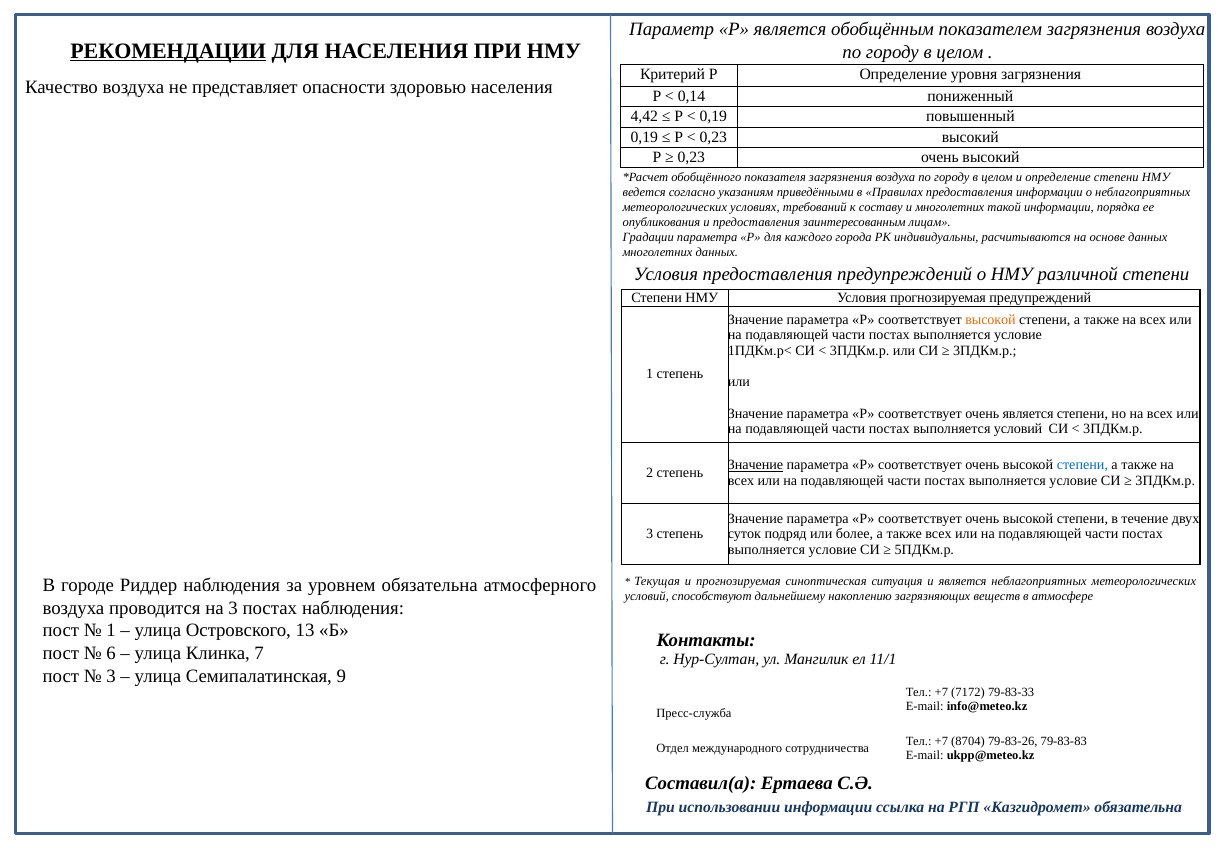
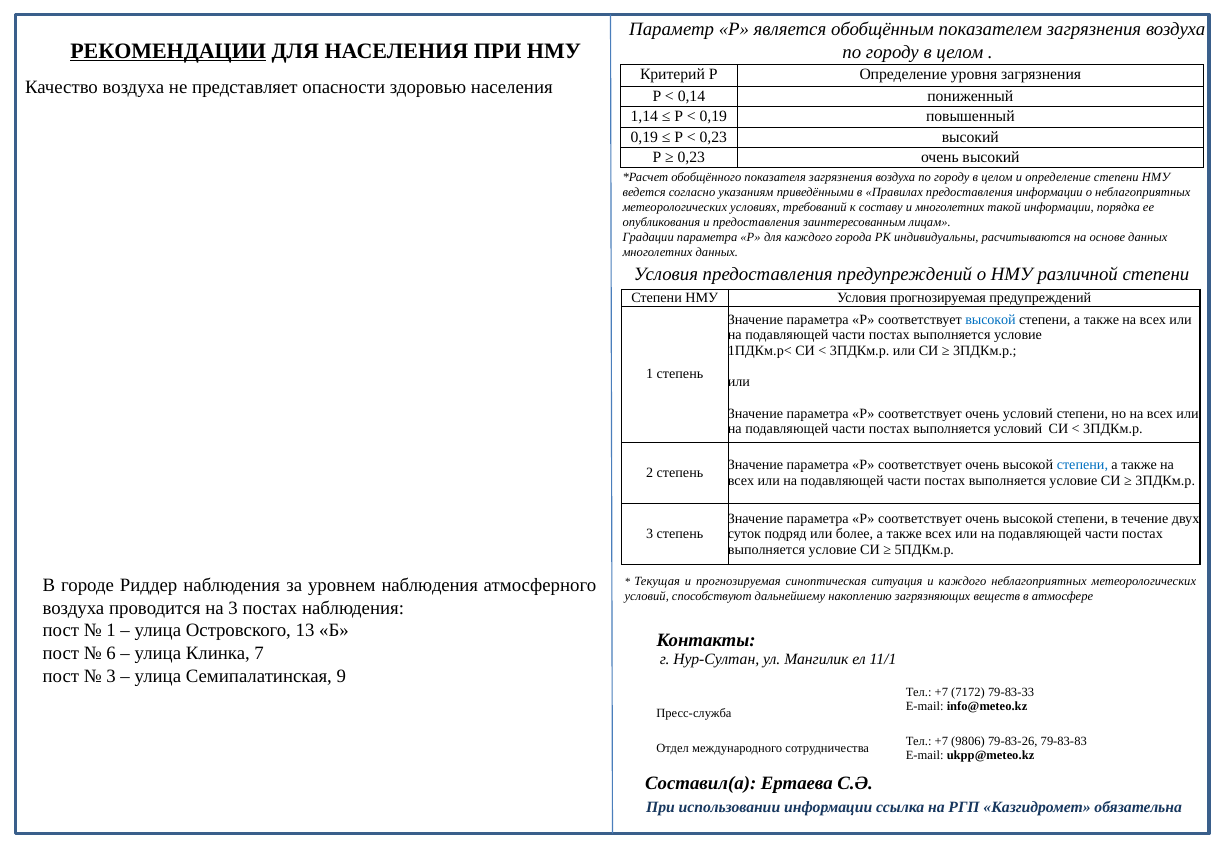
4,42: 4,42 -> 1,14
высокой at (991, 320) colour: orange -> blue
очень является: является -> условий
Значение at (756, 465) underline: present -> none
уровнем обязательна: обязательна -> наблюдения
и является: является -> каждого
8704: 8704 -> 9806
